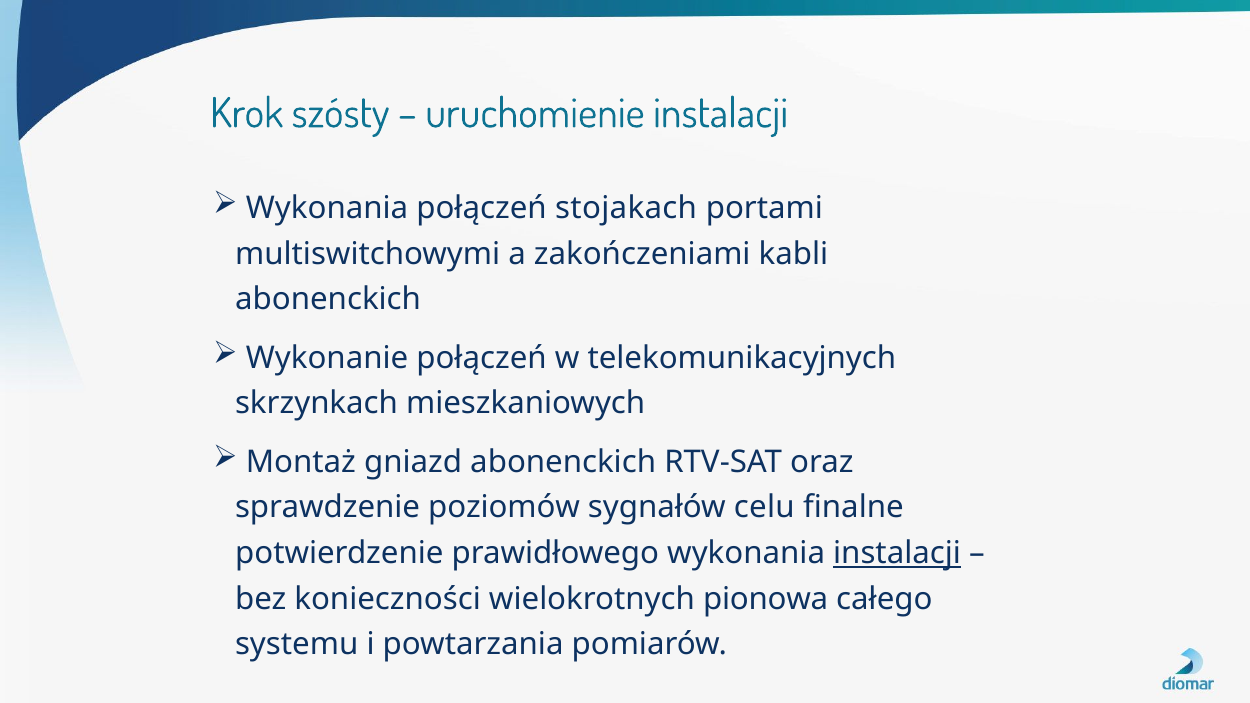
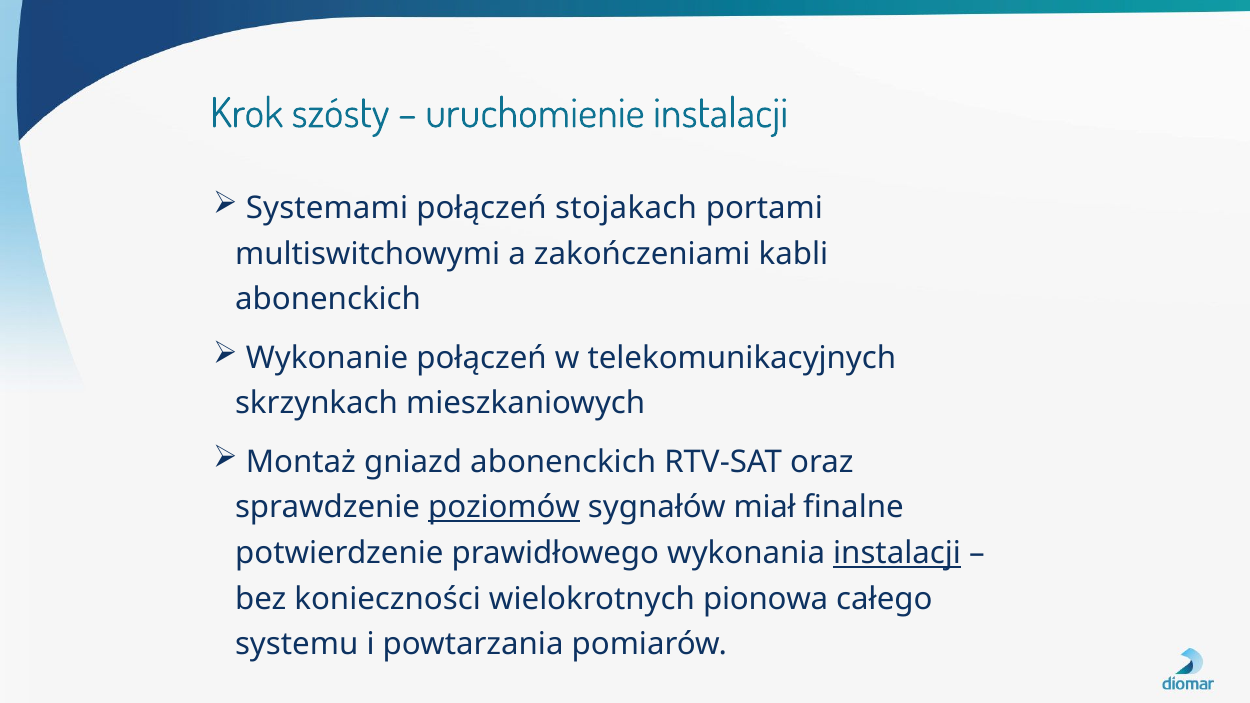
Wykonania at (327, 208): Wykonania -> Systemami
poziomów underline: none -> present
celu: celu -> miał
